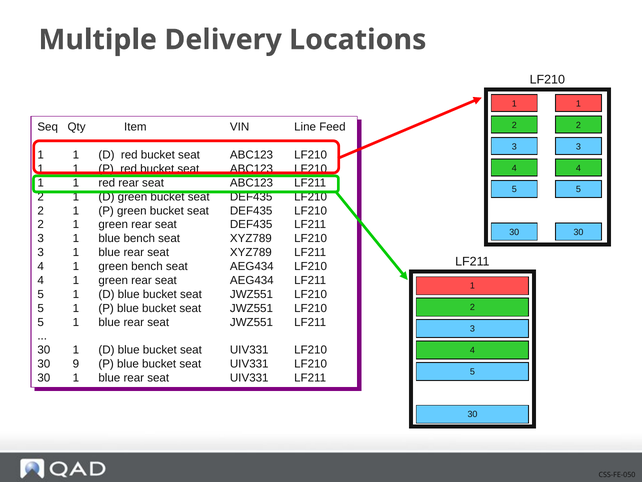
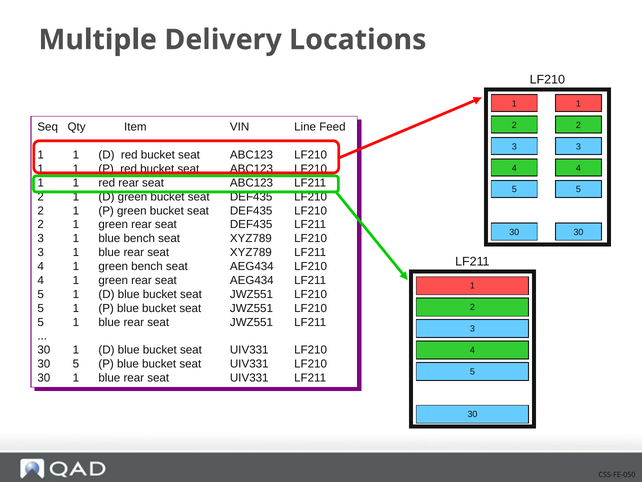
9 at (76, 364): 9 -> 5
